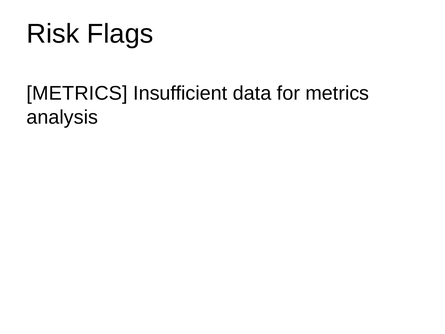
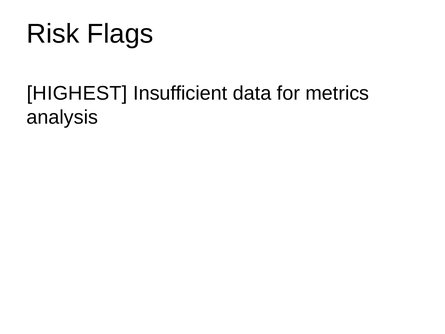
METRICS at (77, 93): METRICS -> HIGHEST
